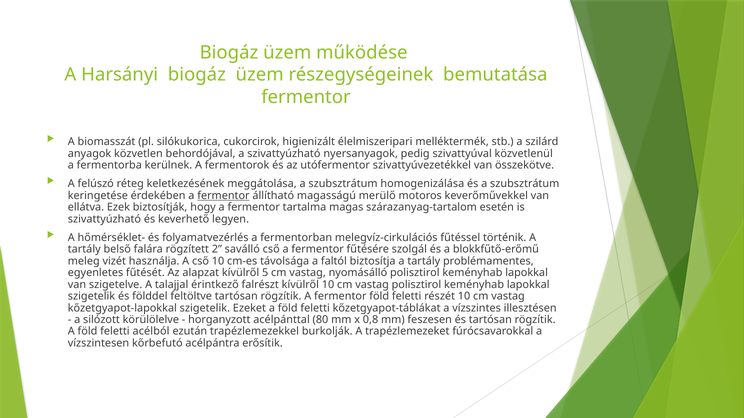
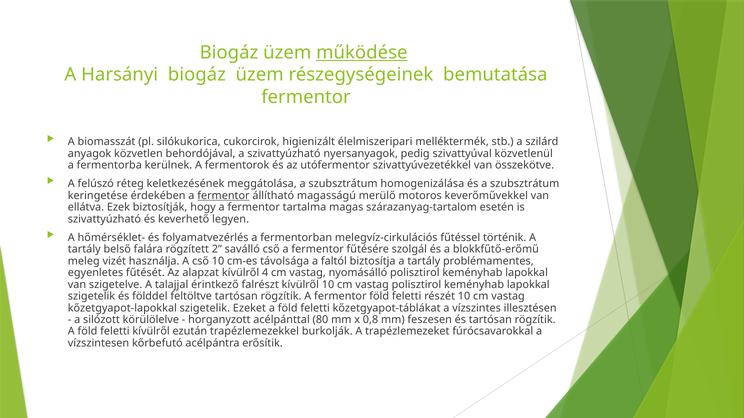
működése underline: none -> present
5: 5 -> 4
feletti acélból: acélból -> kívülről
